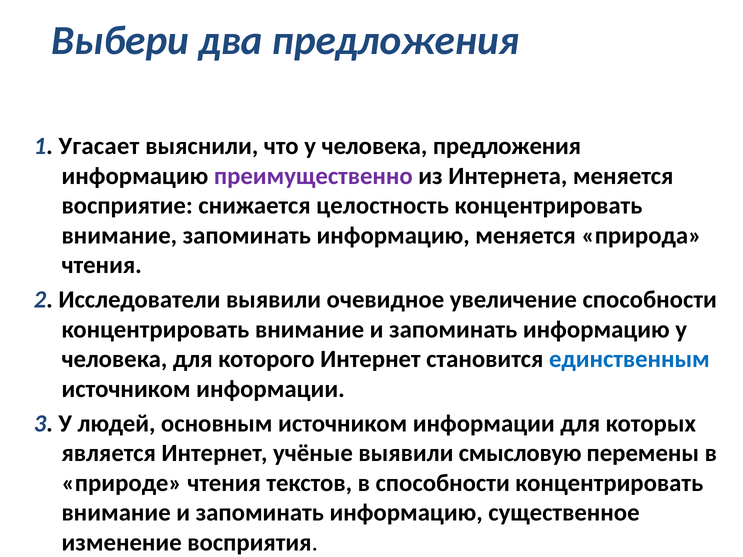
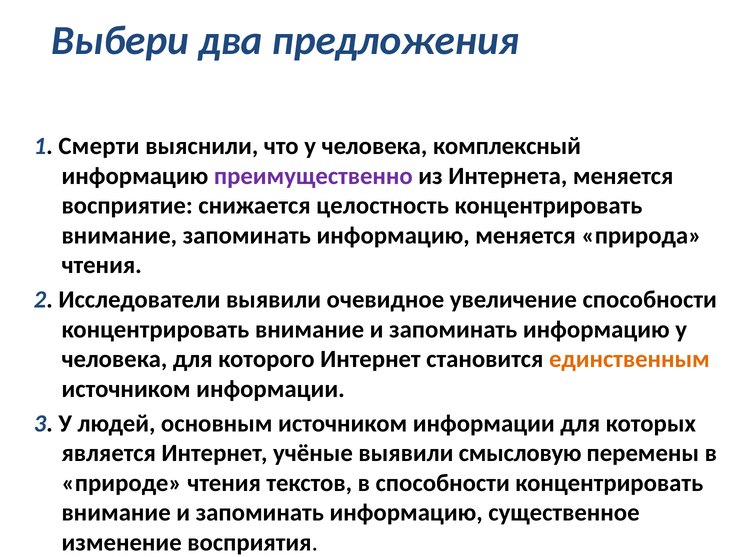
Угасает: Угасает -> Смерти
человека предложения: предложения -> комплексный
единственным colour: blue -> orange
